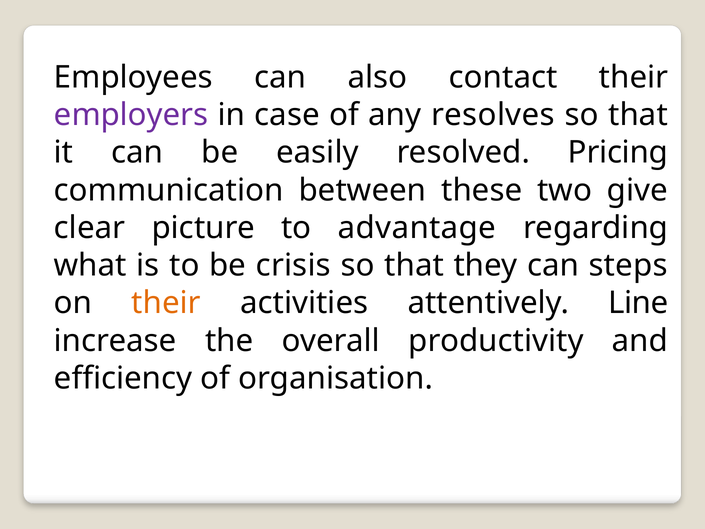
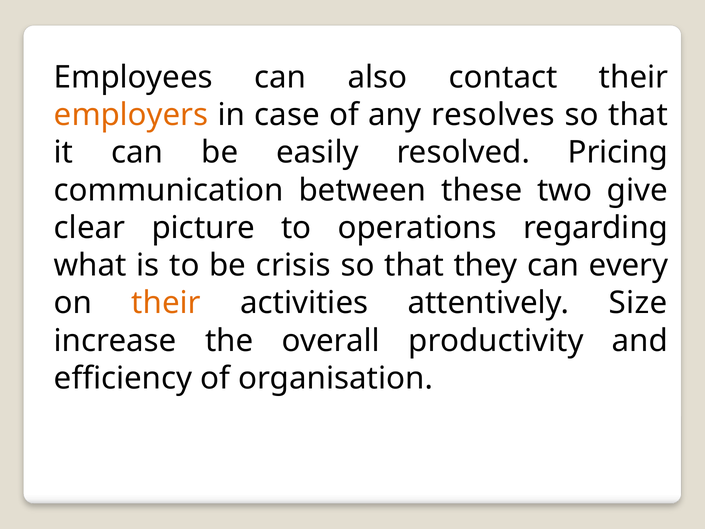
employers colour: purple -> orange
advantage: advantage -> operations
steps: steps -> every
Line: Line -> Size
